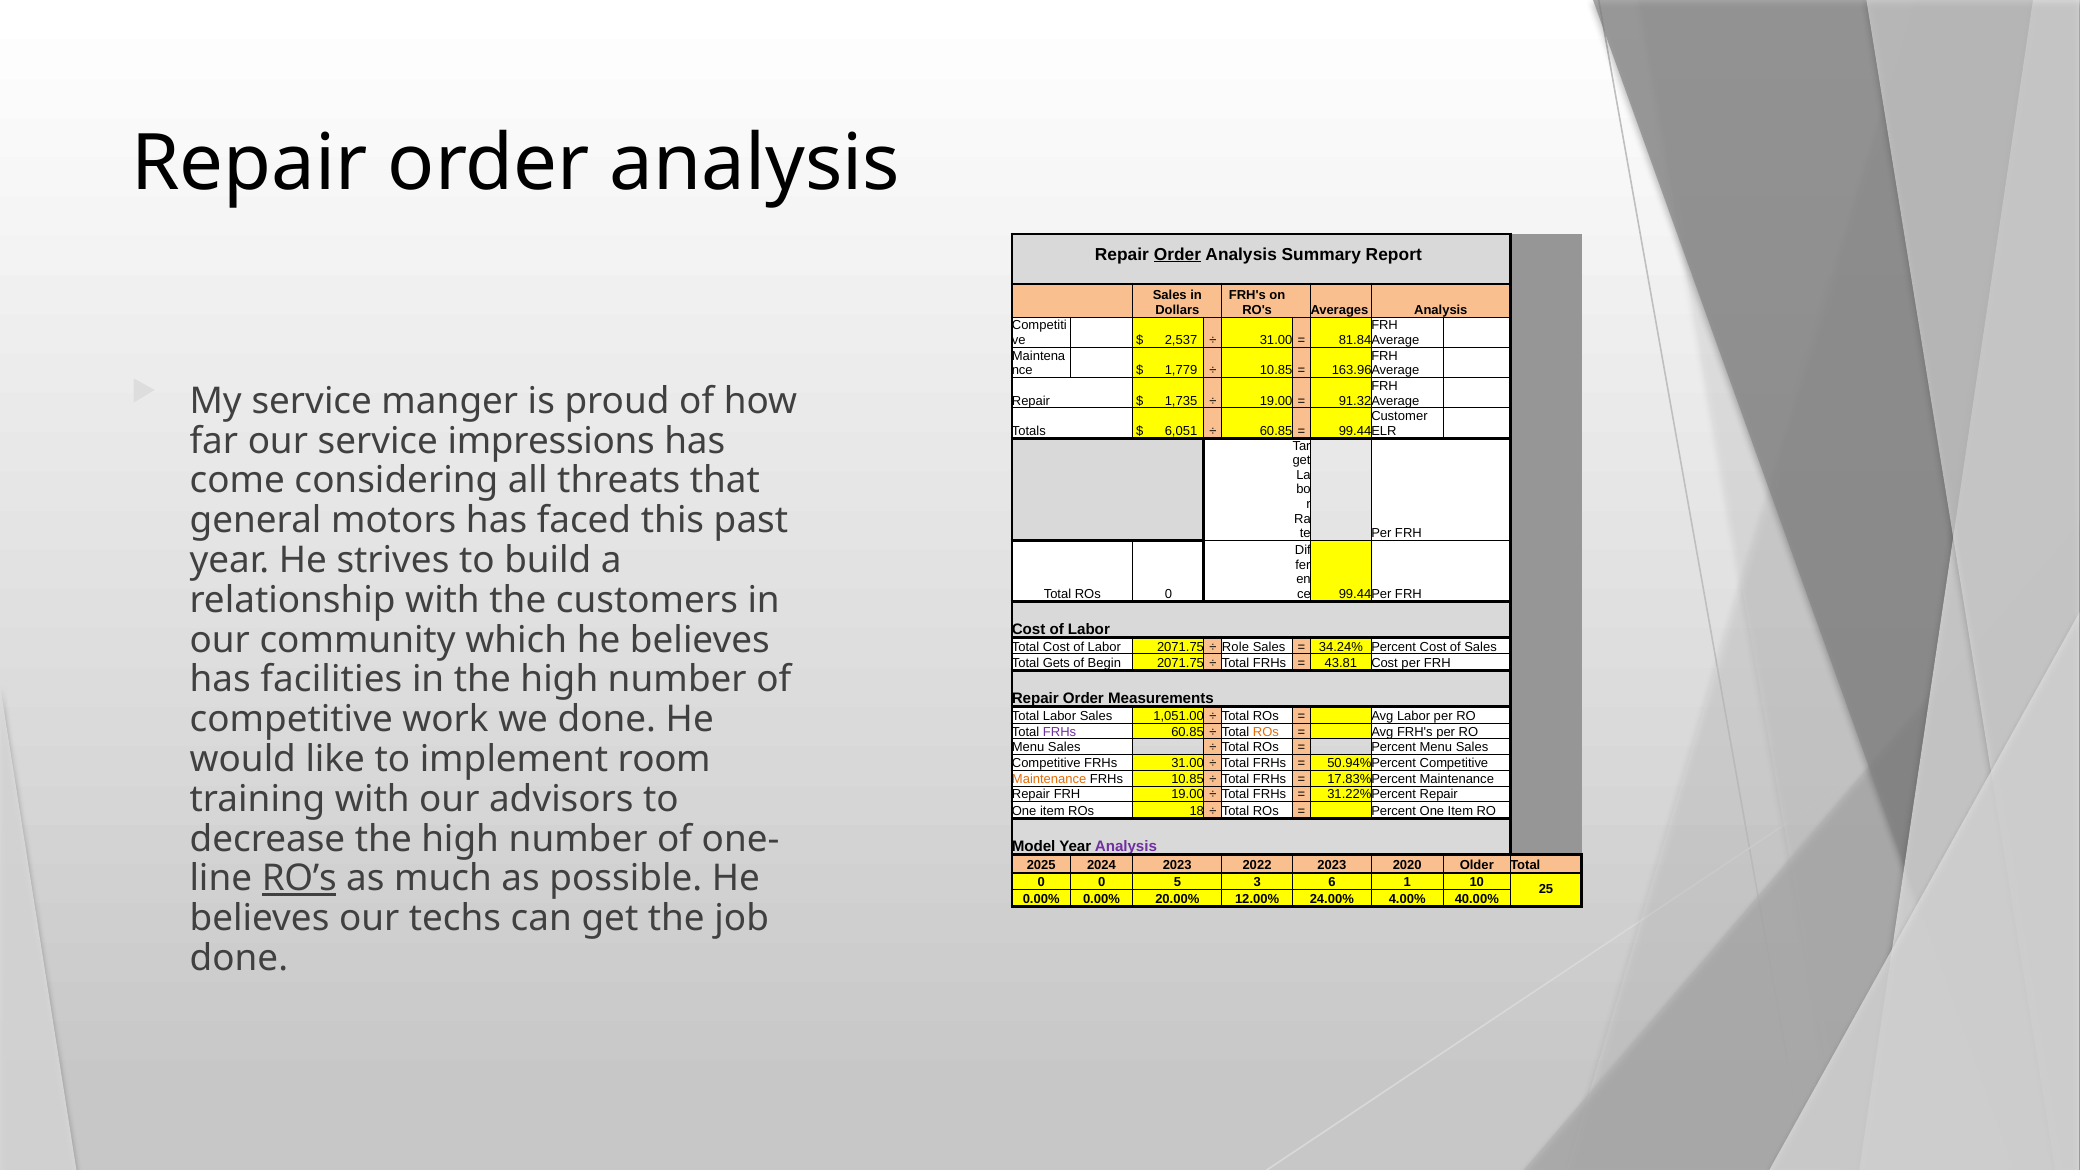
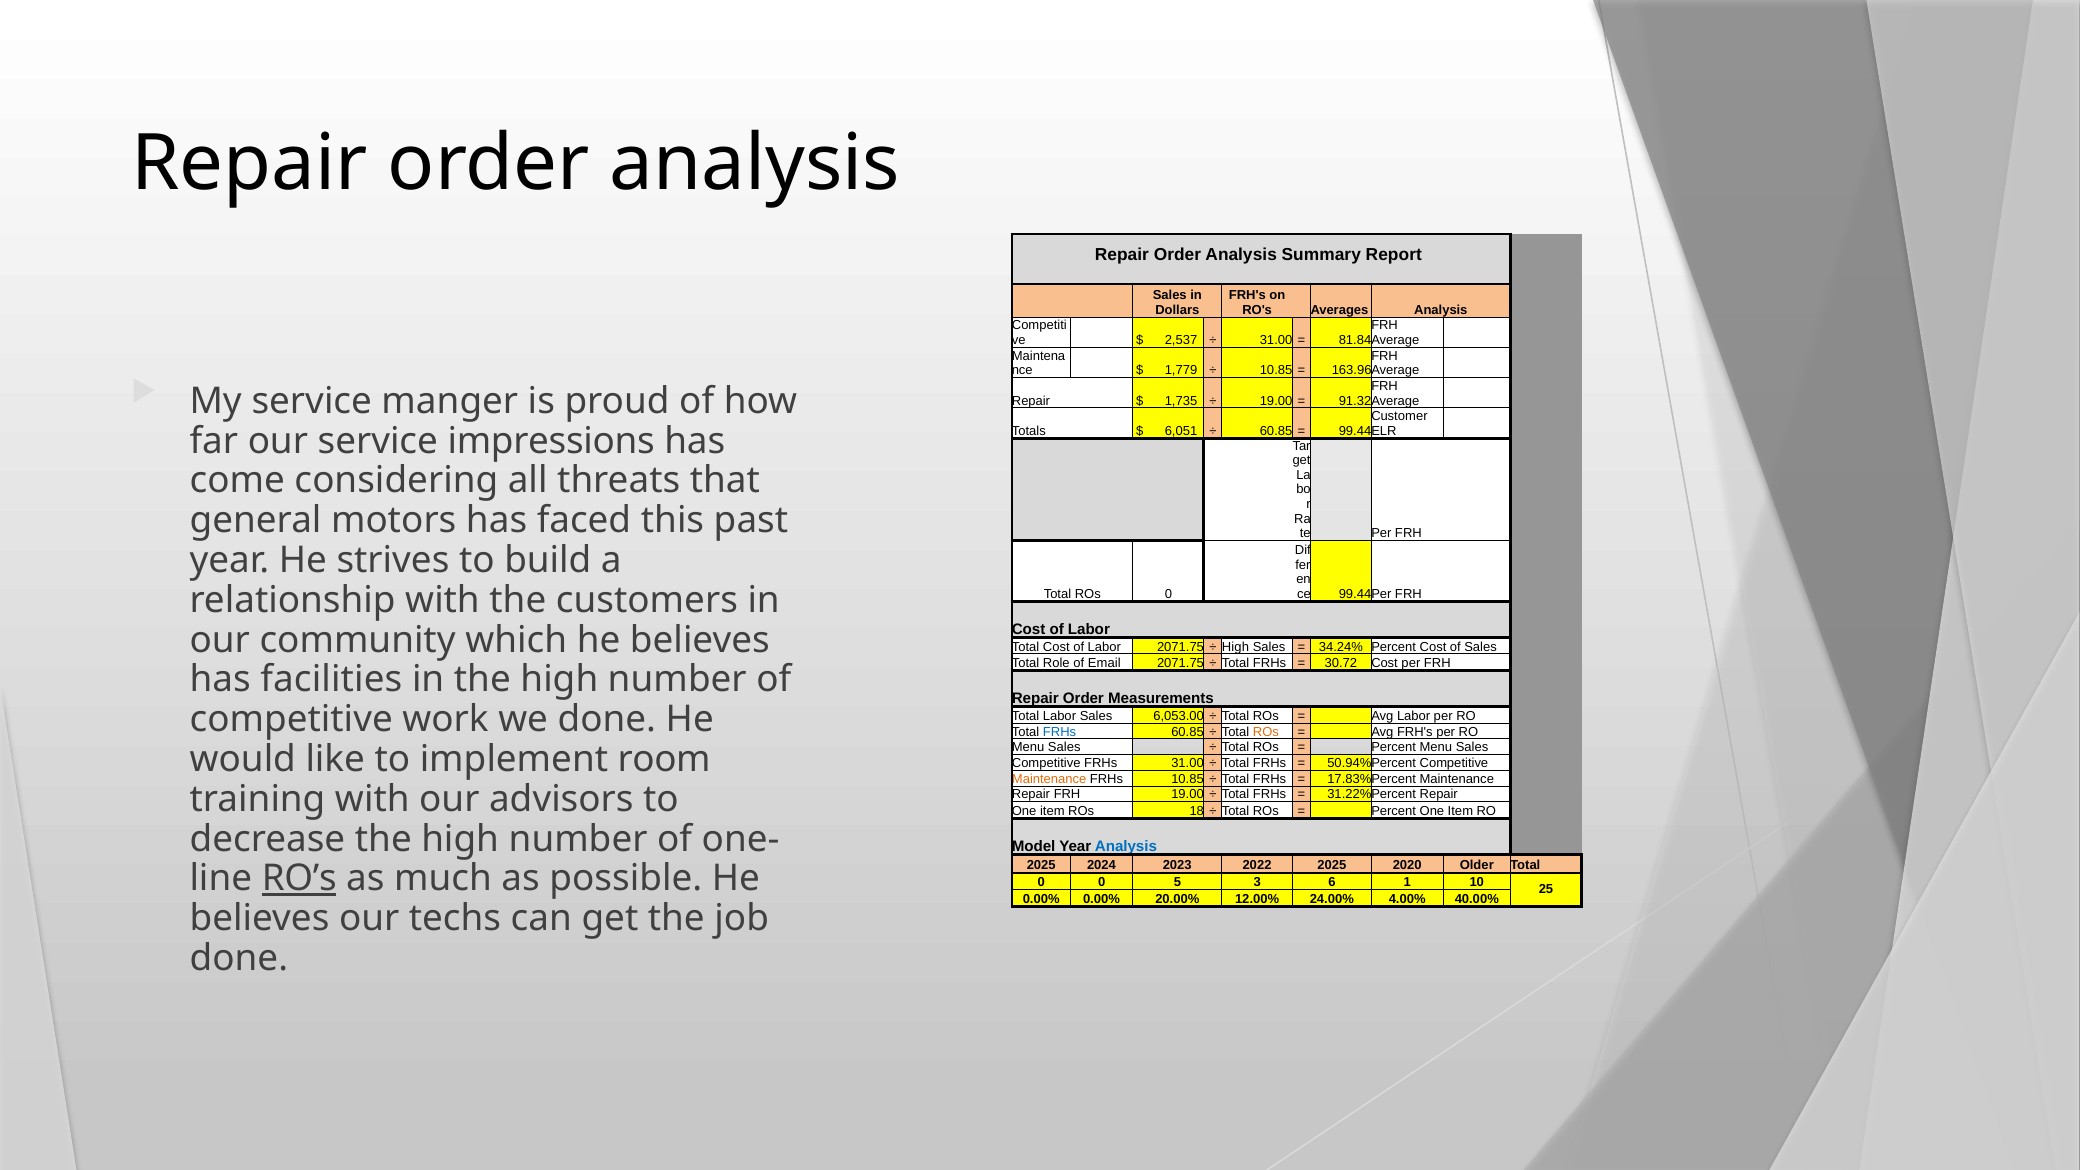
Order at (1177, 255) underline: present -> none
Role at (1235, 647): Role -> High
Gets: Gets -> Role
Begin: Begin -> Email
43.81: 43.81 -> 30.72
1,051.00: 1,051.00 -> 6,053.00
FRHs at (1060, 732) colour: purple -> blue
Analysis at (1126, 846) colour: purple -> blue
2022 2023: 2023 -> 2025
